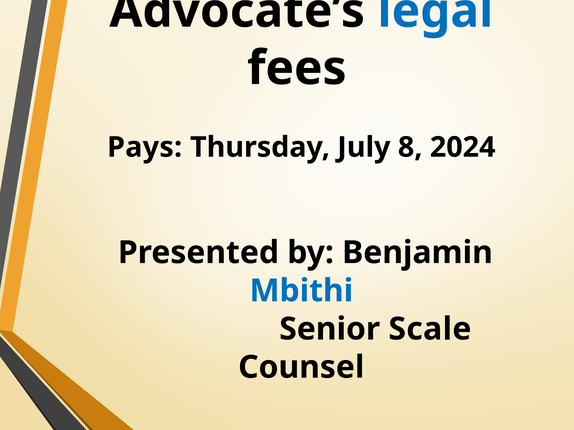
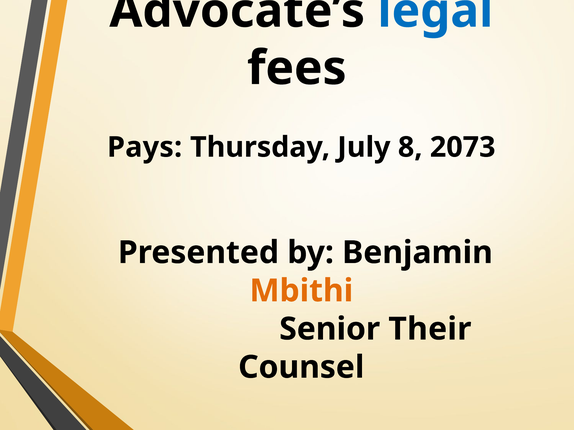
2024: 2024 -> 2073
Mbithi colour: blue -> orange
Scale: Scale -> Their
